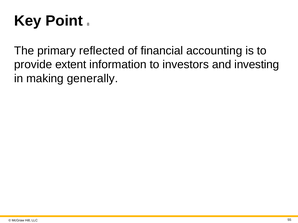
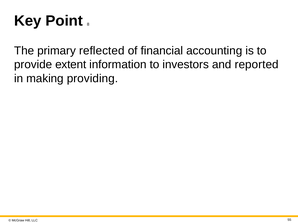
investing: investing -> reported
generally: generally -> providing
